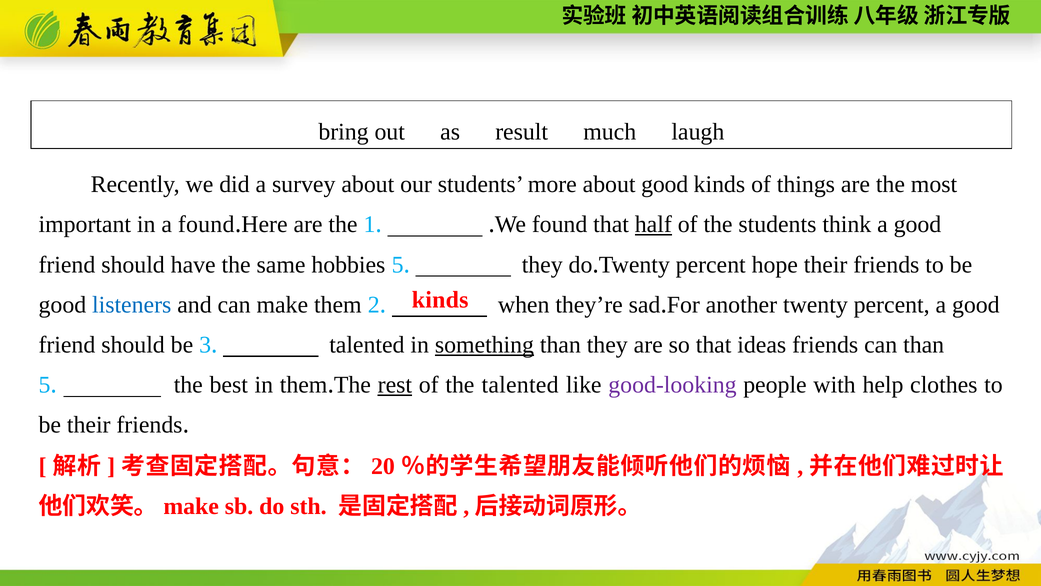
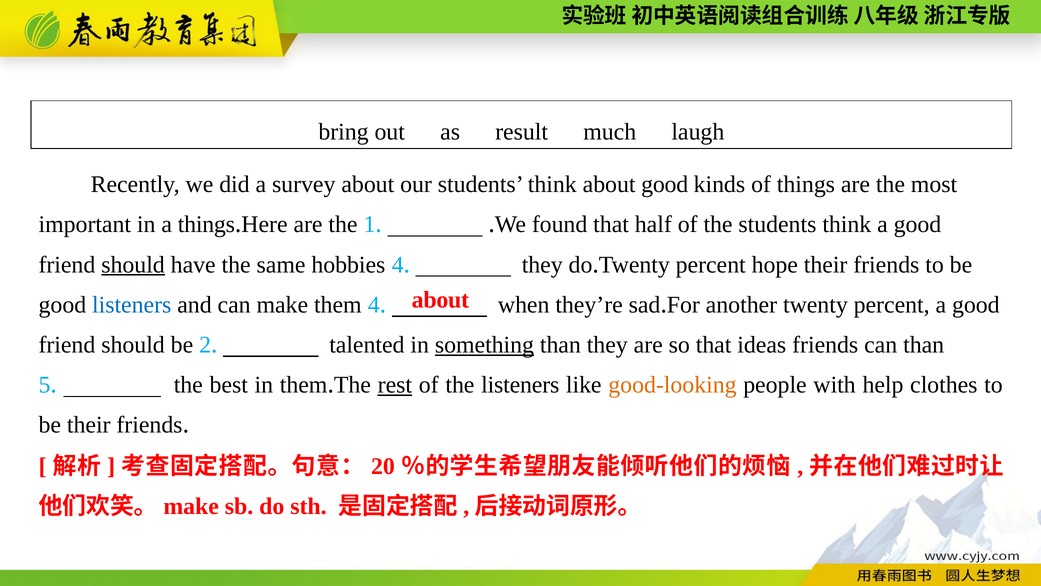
our students more: more -> think
a found: found -> things
half underline: present -> none
should at (133, 265) underline: none -> present
hobbies 5: 5 -> 4
kinds at (440, 300): kinds -> about
them 2: 2 -> 4
3: 3 -> 2
the talented: talented -> listeners
good-looking colour: purple -> orange
